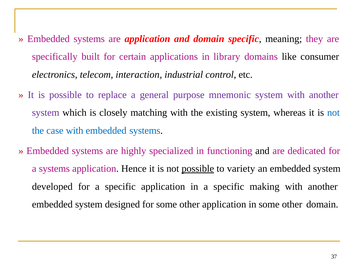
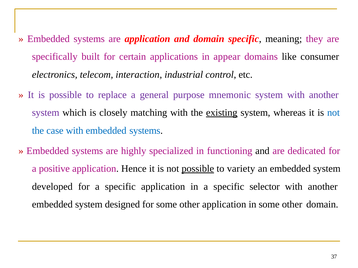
library: library -> appear
existing underline: none -> present
a systems: systems -> positive
making: making -> selector
